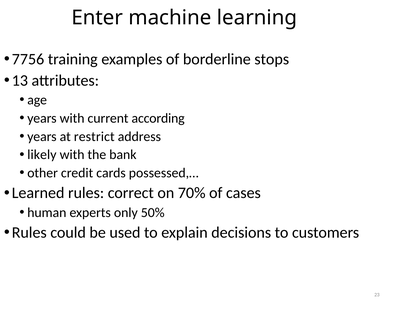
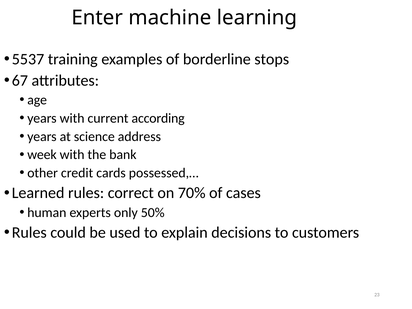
7756: 7756 -> 5537
13: 13 -> 67
restrict: restrict -> science
likely: likely -> week
